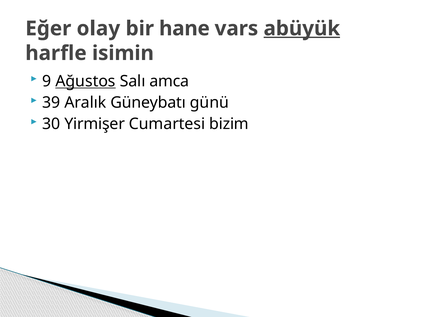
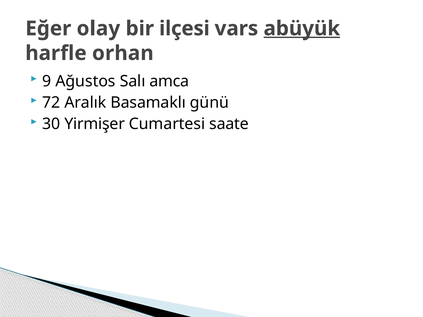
hane: hane -> ilçesi
isimin: isimin -> orhan
Ağustos underline: present -> none
39: 39 -> 72
Güneybatı: Güneybatı -> Basamaklı
bizim: bizim -> saate
